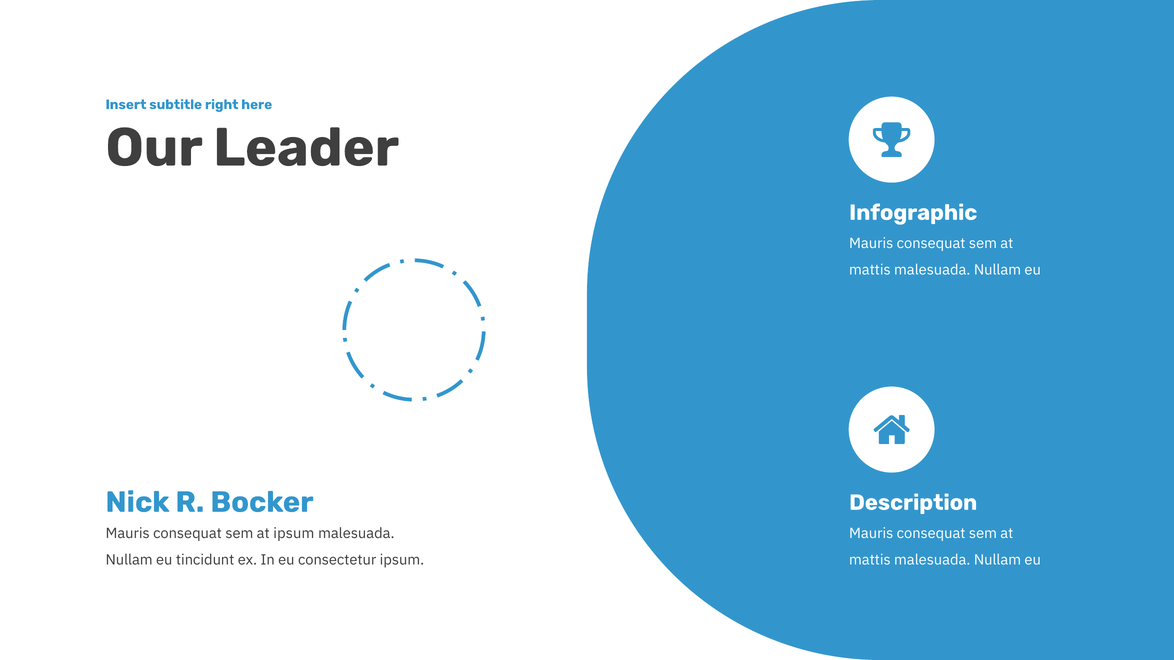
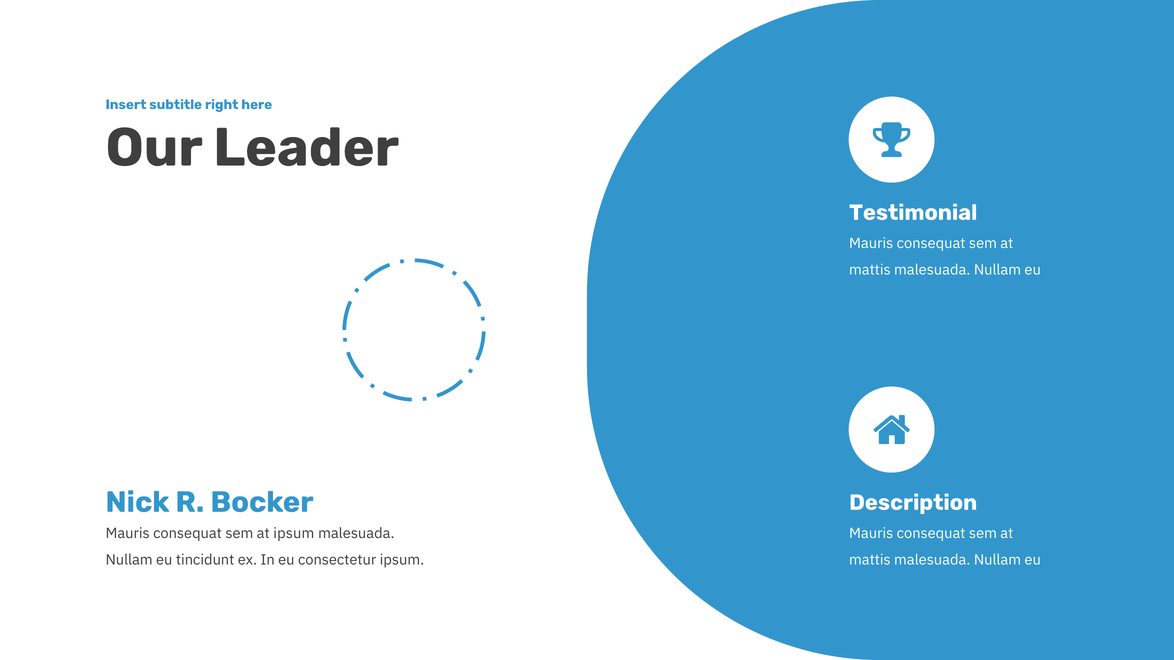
Infographic: Infographic -> Testimonial
